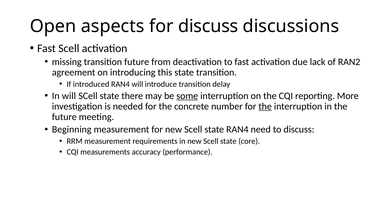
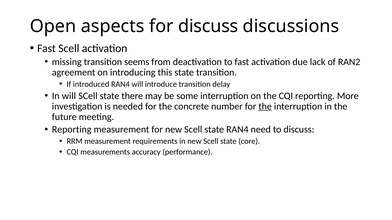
transition future: future -> seems
some underline: present -> none
Beginning at (72, 130): Beginning -> Reporting
